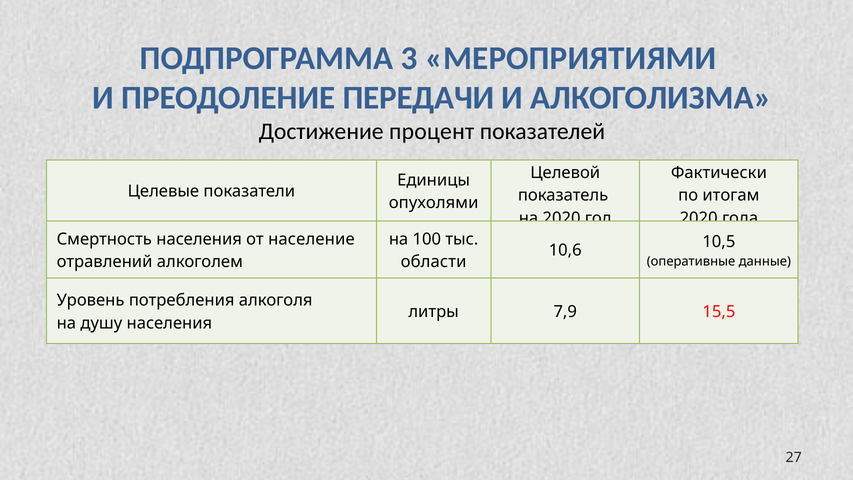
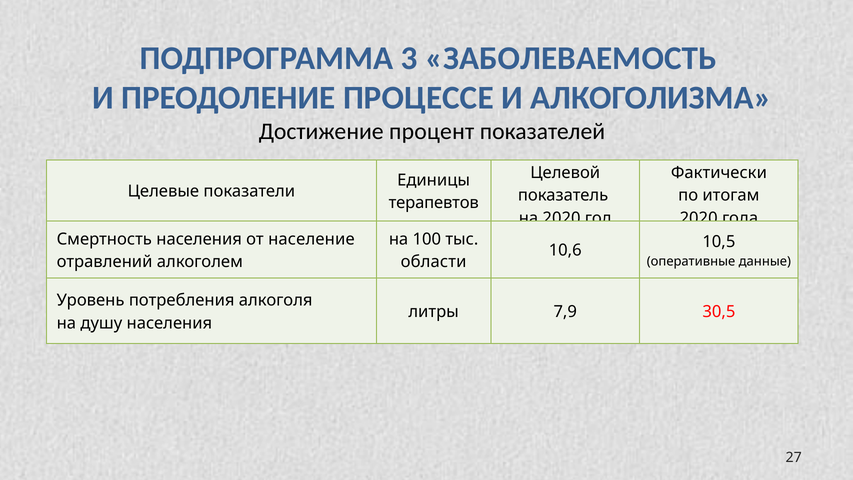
МЕРОПРИЯТИЯМИ: МЕРОПРИЯТИЯМИ -> ЗАБОЛЕВАЕМОСТЬ
ПЕРЕДАЧИ: ПЕРЕДАЧИ -> ПРОЦЕССЕ
опухолями: опухолями -> терапевтов
15,5: 15,5 -> 30,5
